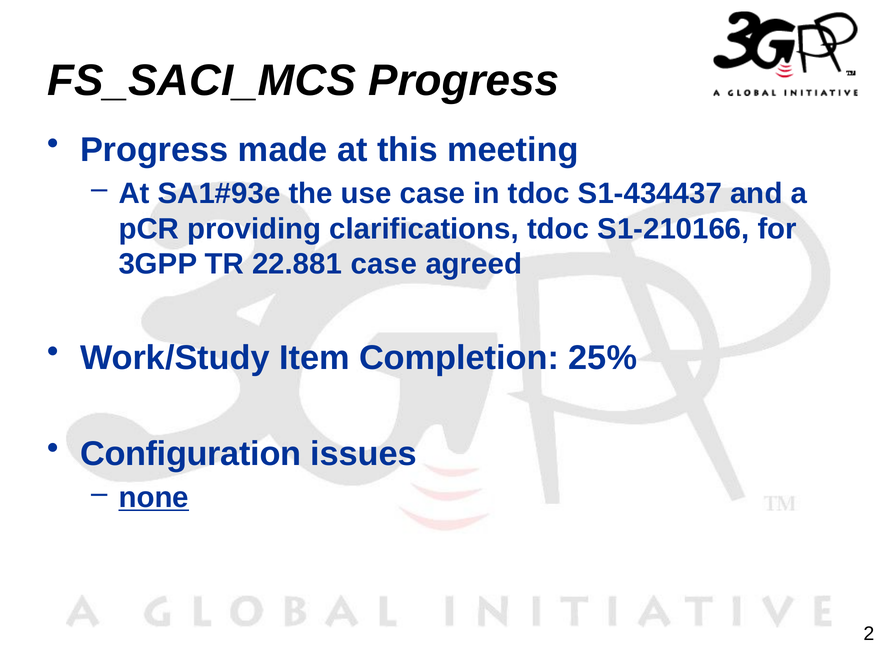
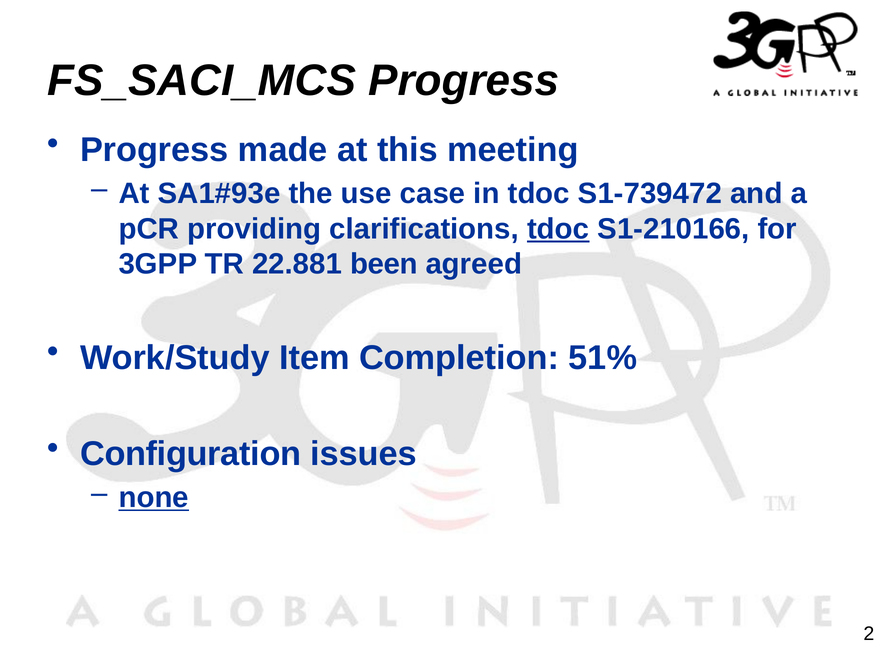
S1-434437: S1-434437 -> S1-739472
tdoc at (558, 229) underline: none -> present
22.881 case: case -> been
25%: 25% -> 51%
